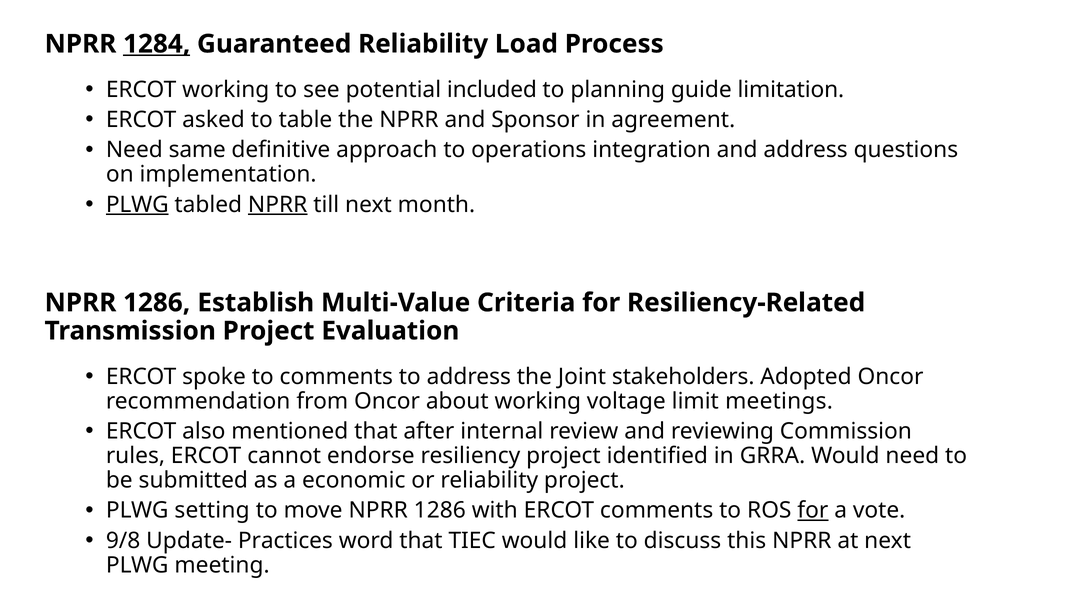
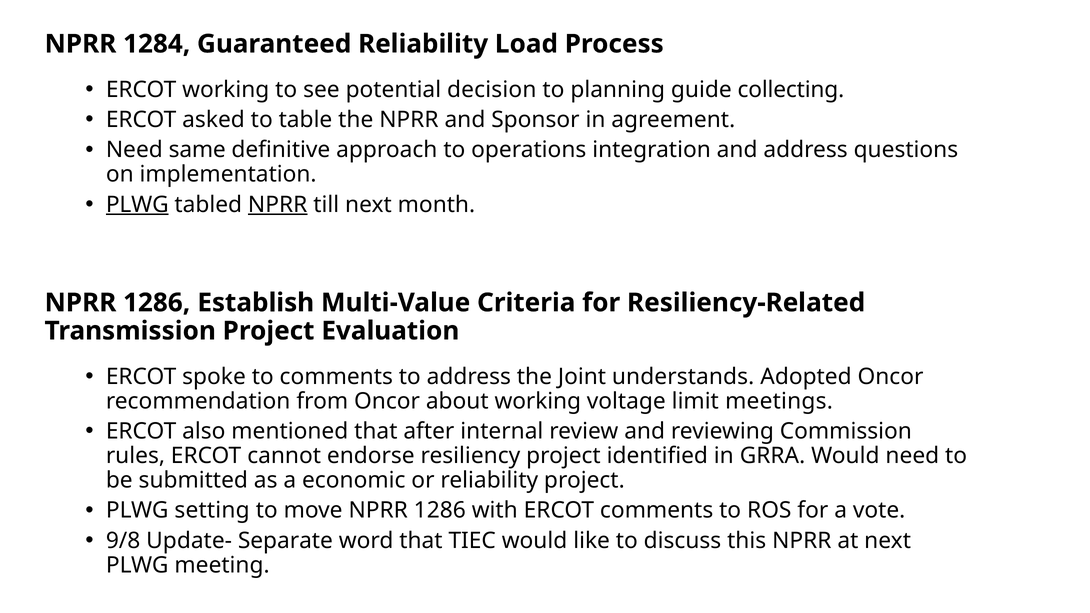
1284 underline: present -> none
included: included -> decision
limitation: limitation -> collecting
stakeholders: stakeholders -> understands
for at (813, 511) underline: present -> none
Practices: Practices -> Separate
